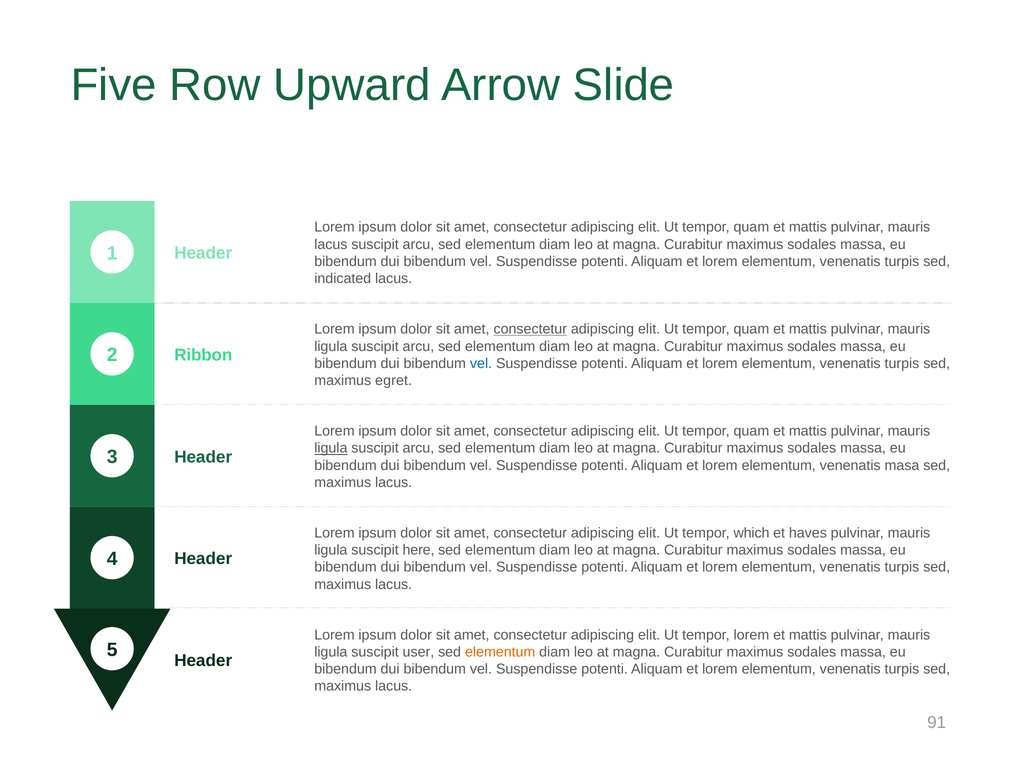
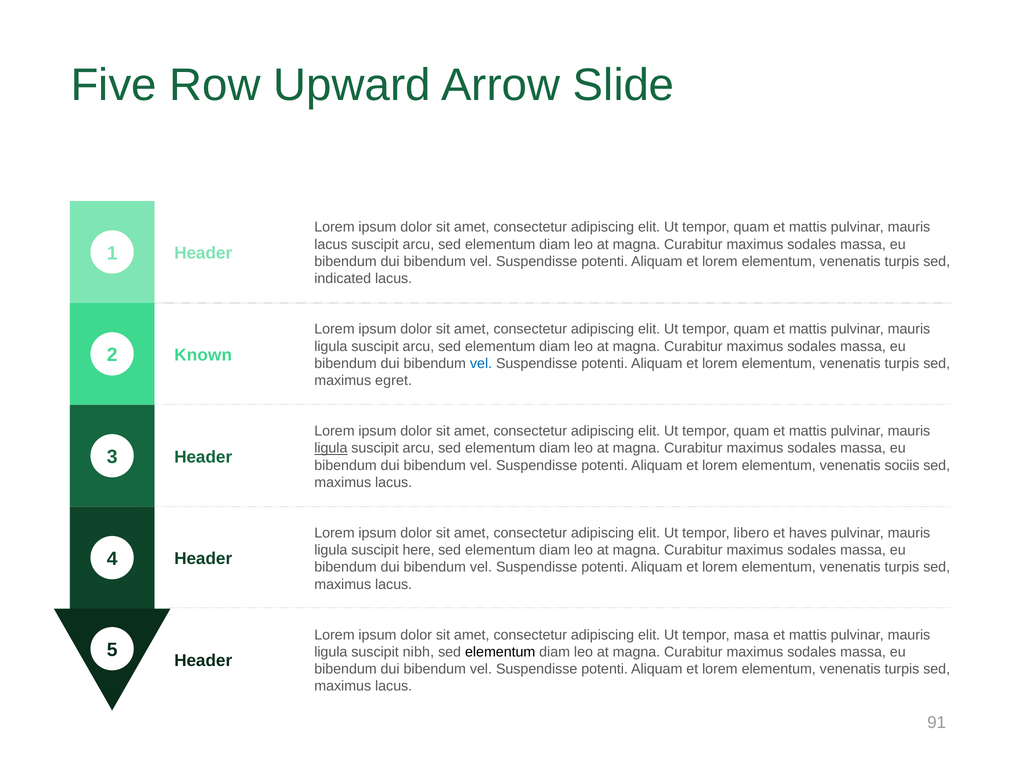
consectetur at (530, 329) underline: present -> none
Ribbon: Ribbon -> Known
masa: masa -> sociis
which: which -> libero
tempor lorem: lorem -> masa
user: user -> nibh
elementum at (500, 652) colour: orange -> black
